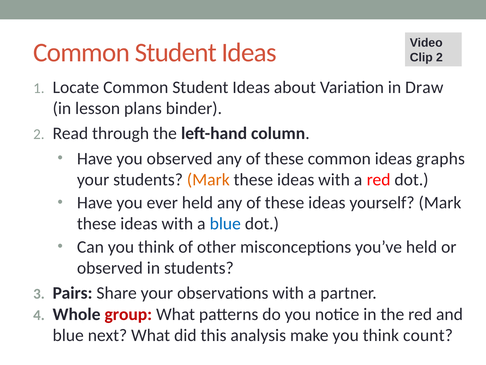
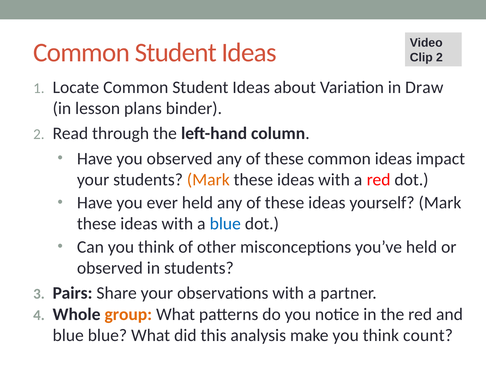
graphs: graphs -> impact
group colour: red -> orange
blue next: next -> blue
